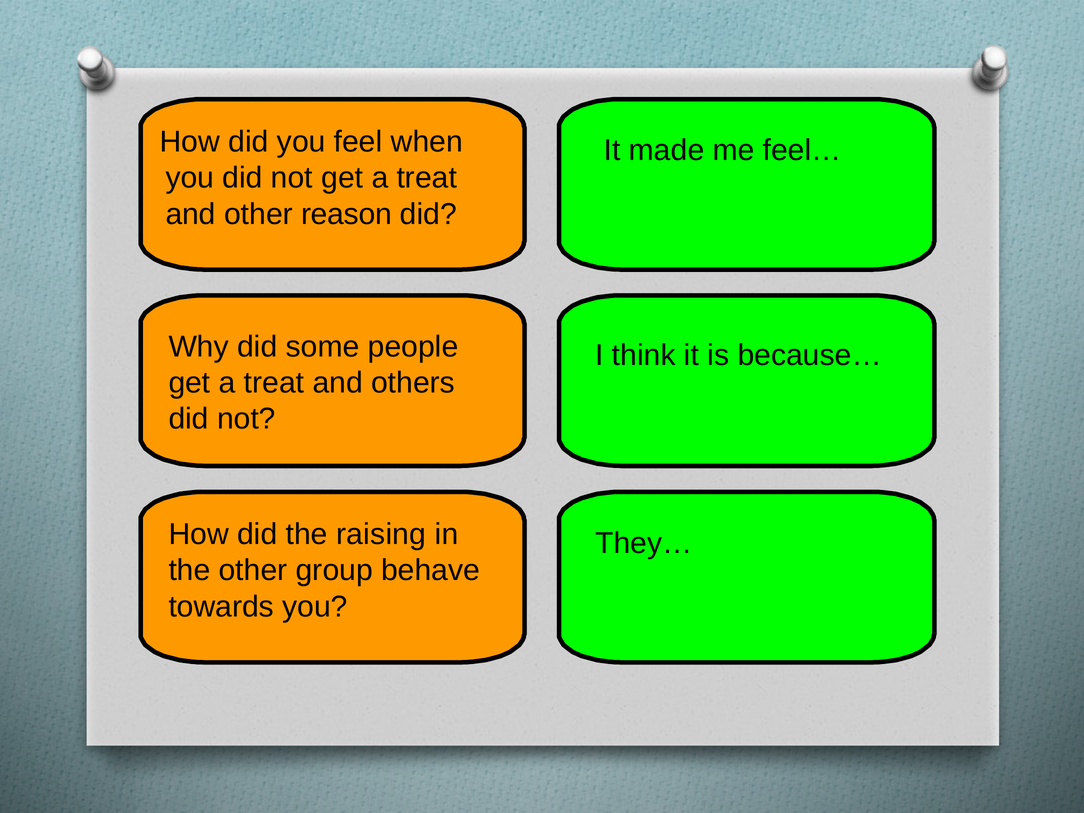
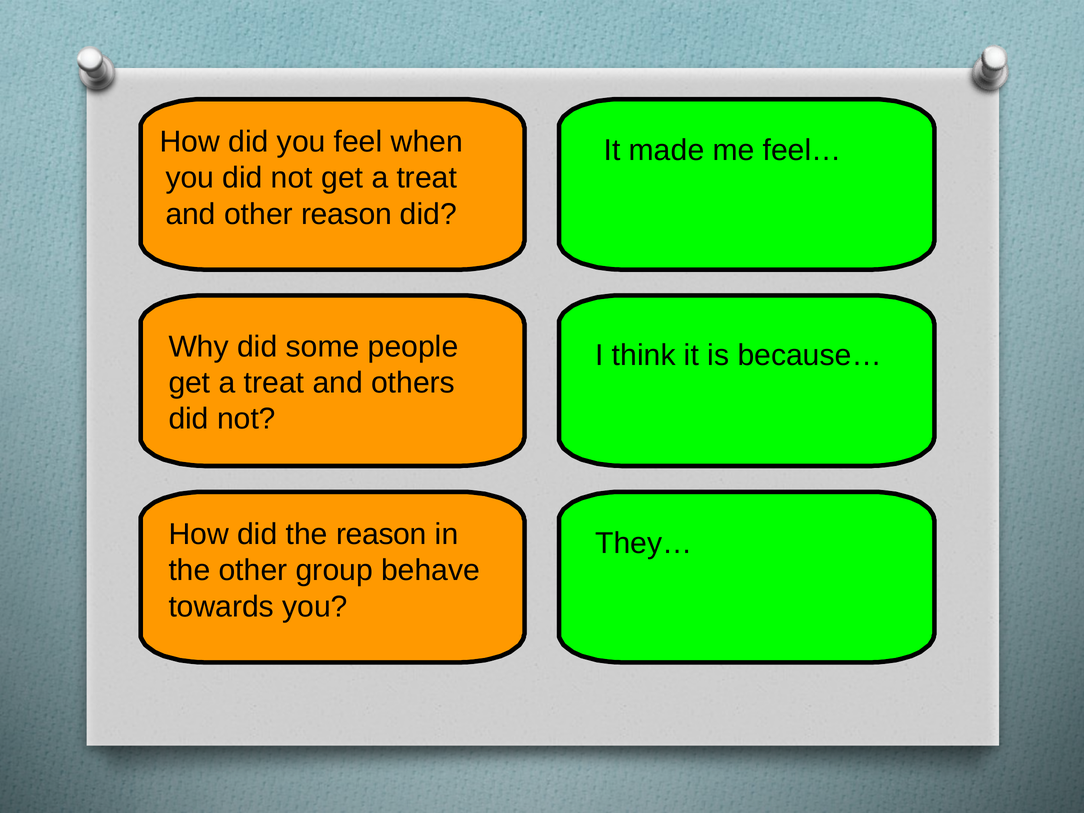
the raising: raising -> reason
